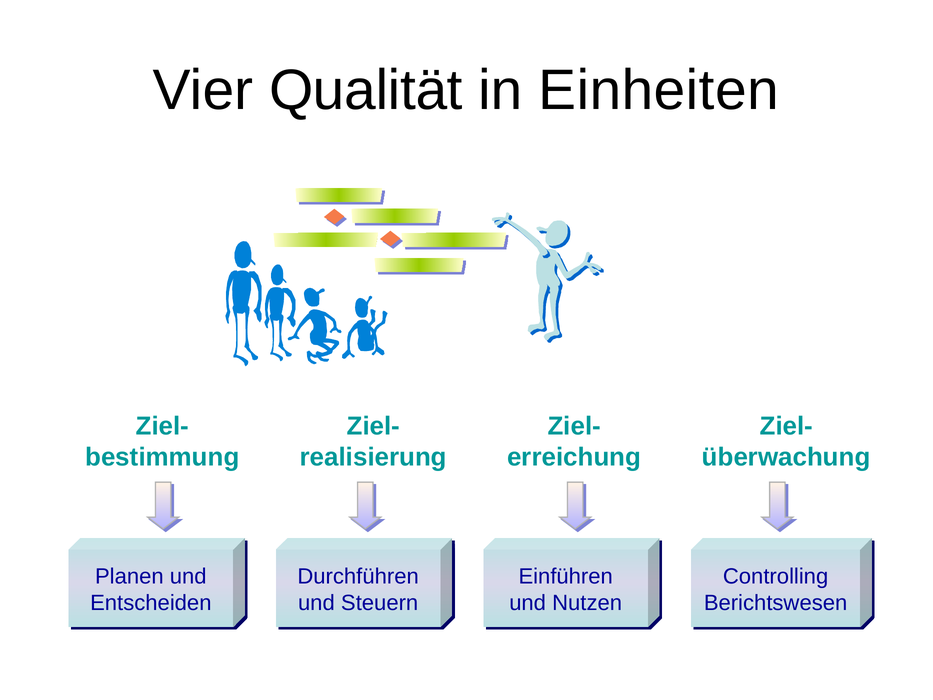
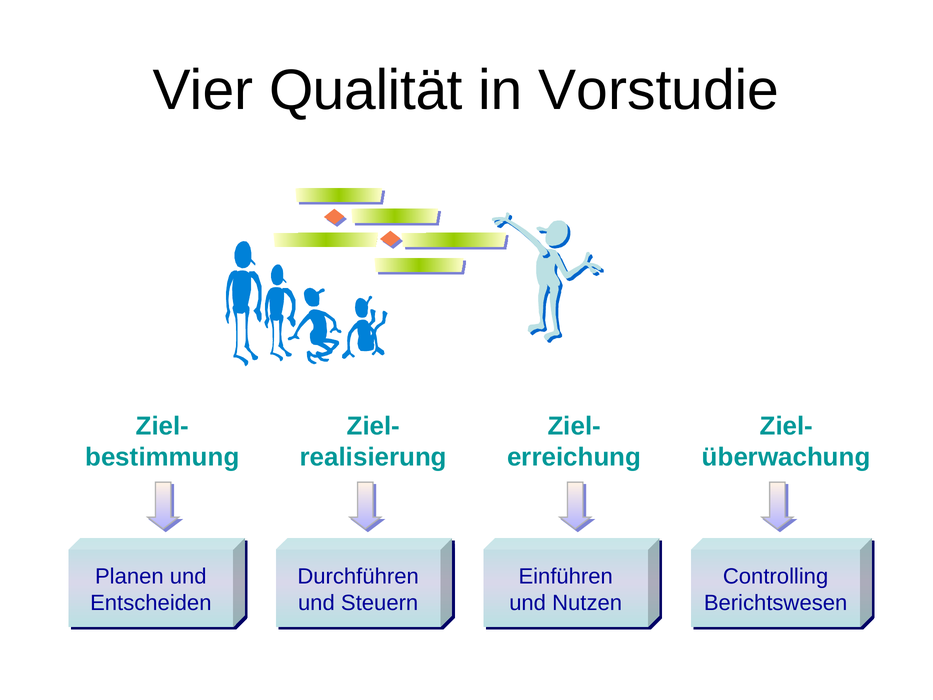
Einheiten: Einheiten -> Vorstudie
